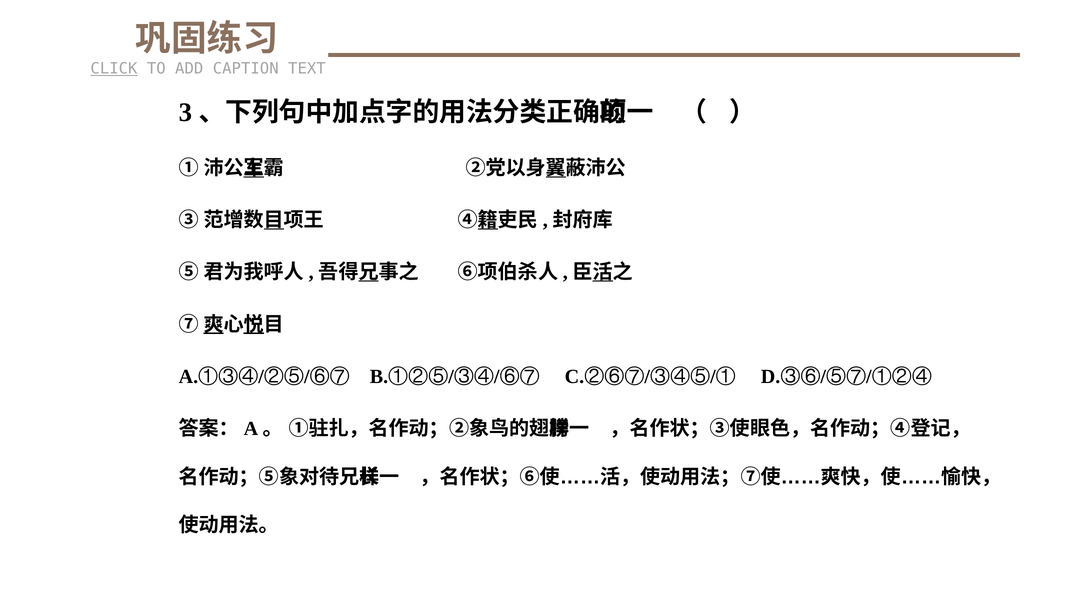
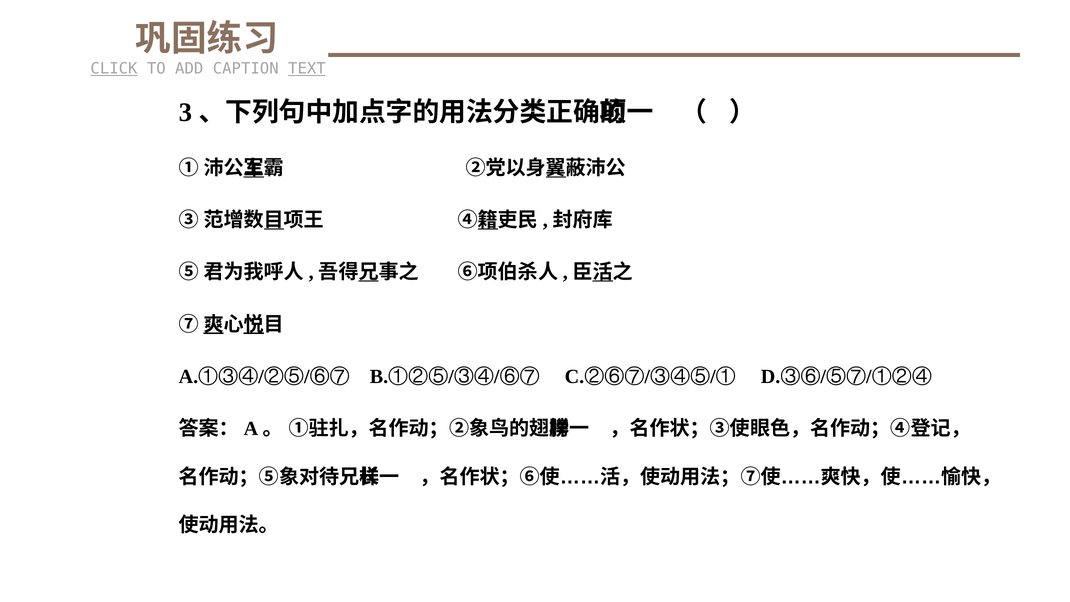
TEXT underline: none -> present
